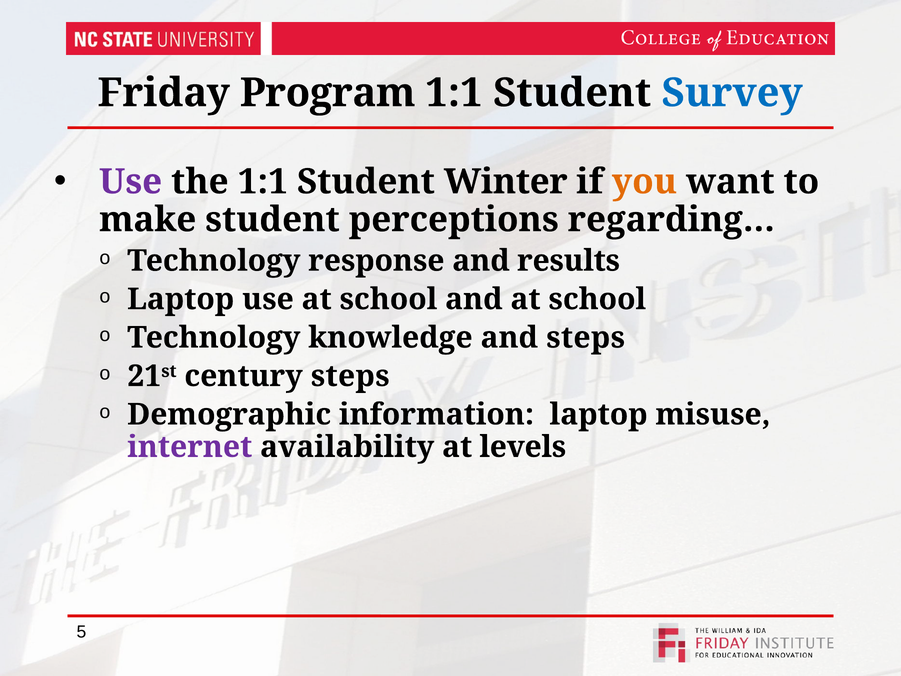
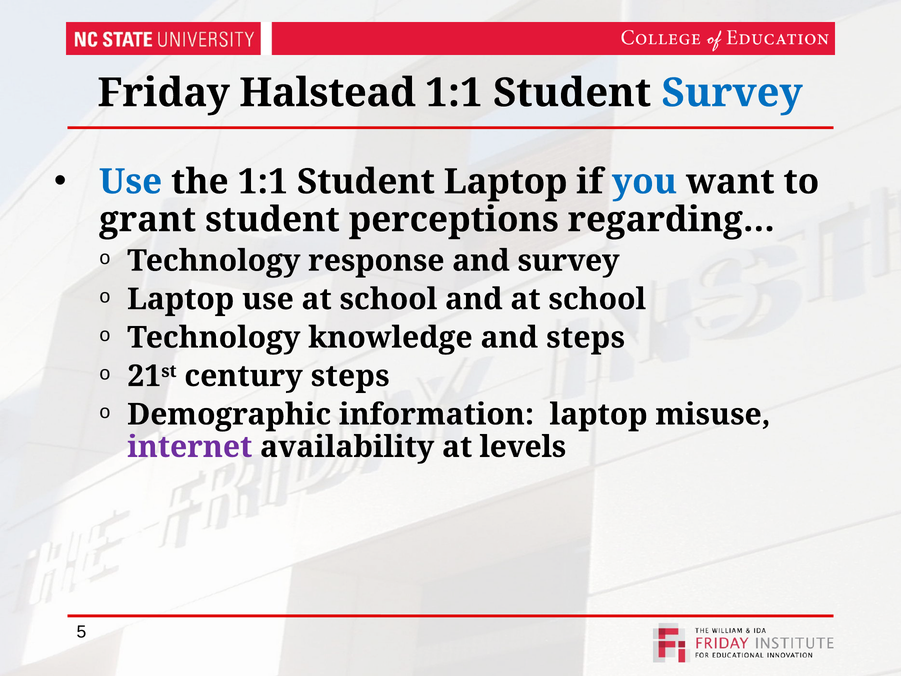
Program: Program -> Halstead
Use at (131, 182) colour: purple -> blue
Student Winter: Winter -> Laptop
you colour: orange -> blue
make: make -> grant
and results: results -> survey
